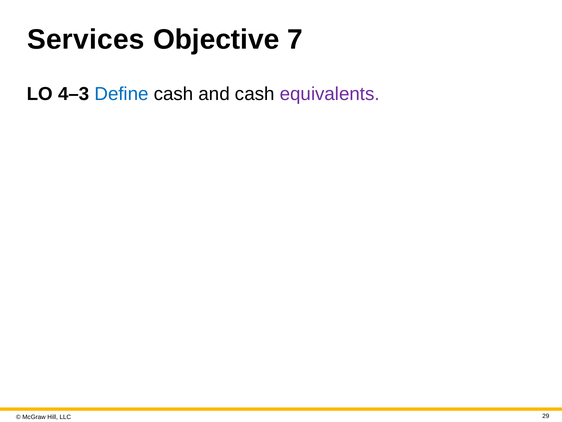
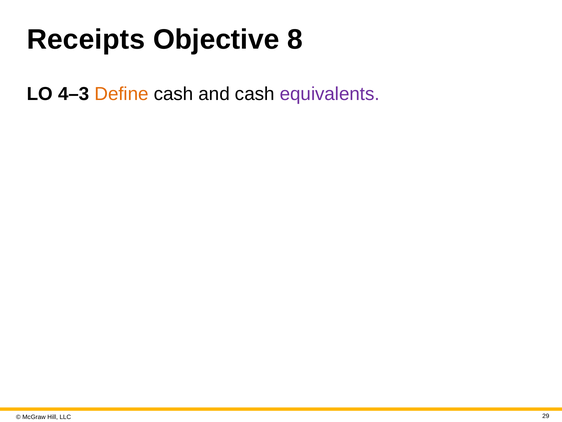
Services: Services -> Receipts
7: 7 -> 8
Define colour: blue -> orange
